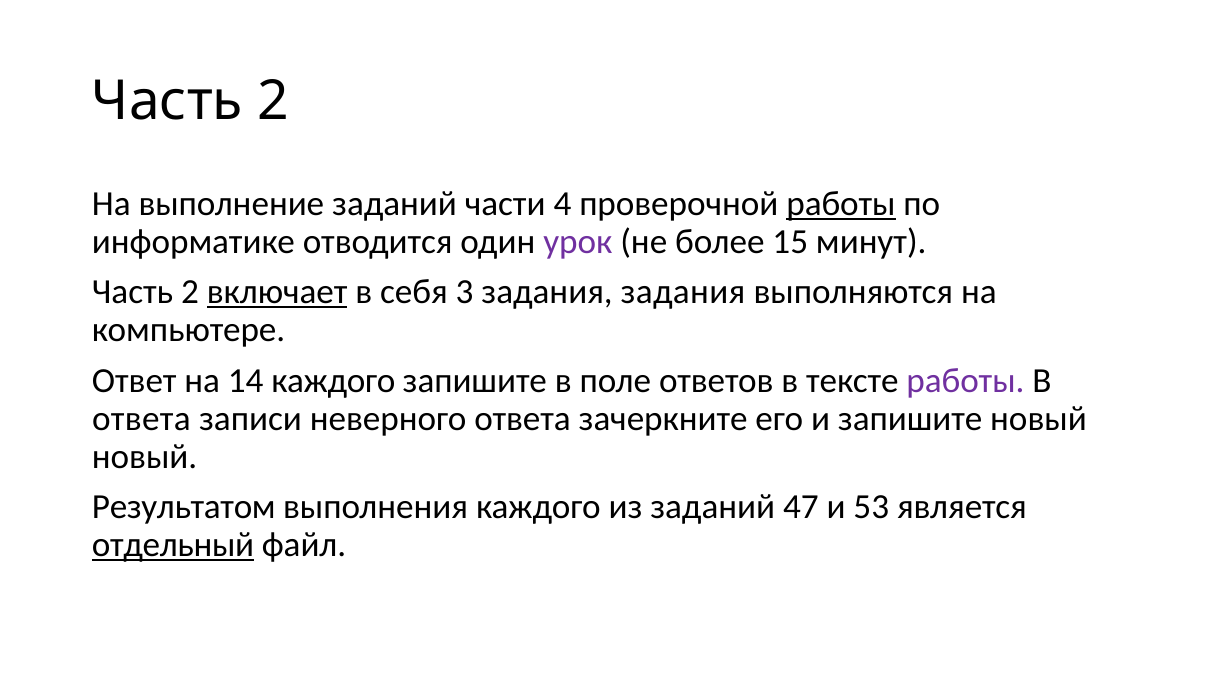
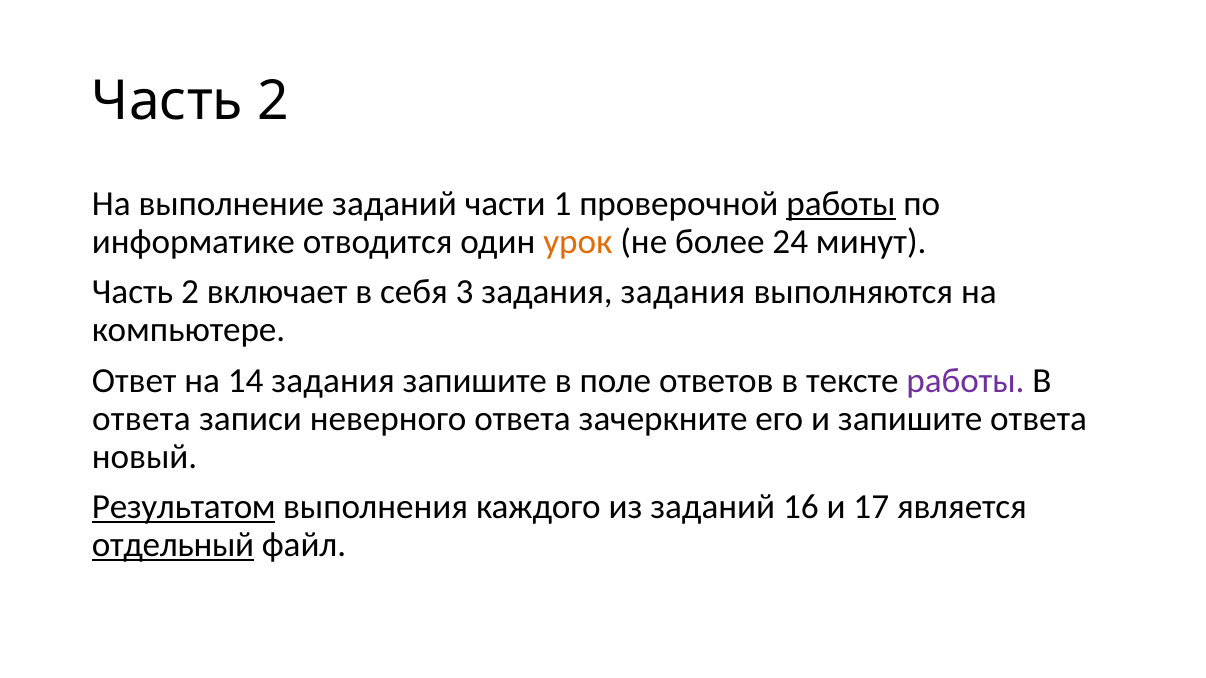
4: 4 -> 1
урок colour: purple -> orange
15: 15 -> 24
включает underline: present -> none
14 каждого: каждого -> задания
запишите новый: новый -> ответа
Результатом underline: none -> present
47: 47 -> 16
53: 53 -> 17
